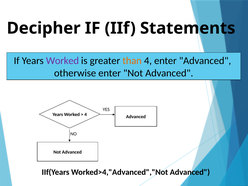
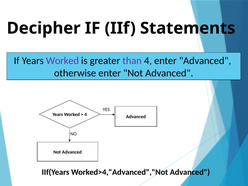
than colour: orange -> purple
